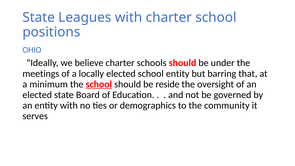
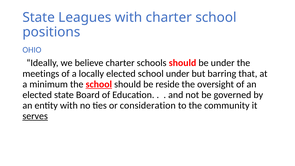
school entity: entity -> under
demographics: demographics -> consideration
serves underline: none -> present
